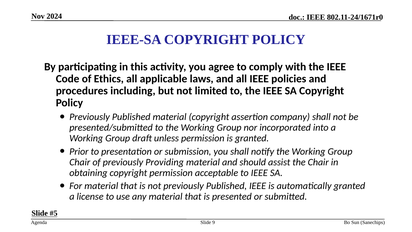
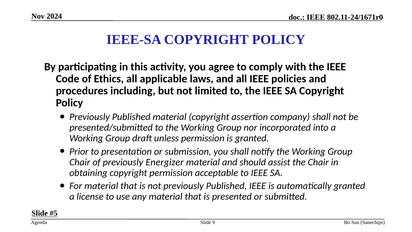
Providing: Providing -> Energizer
